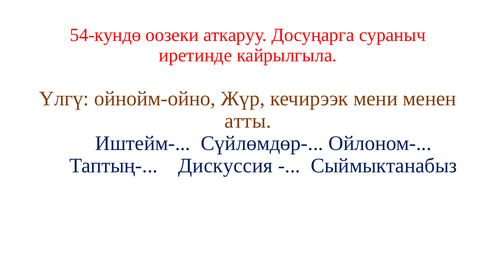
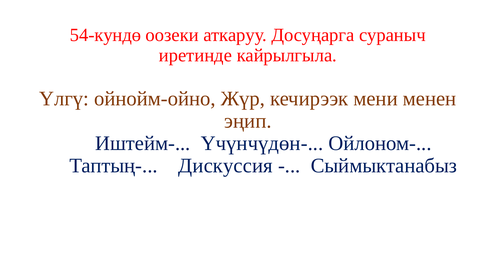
атты: атты -> эңип
Сүйлөмдөр-: Сүйлөмдөр- -> Үчүнчүдөн-
